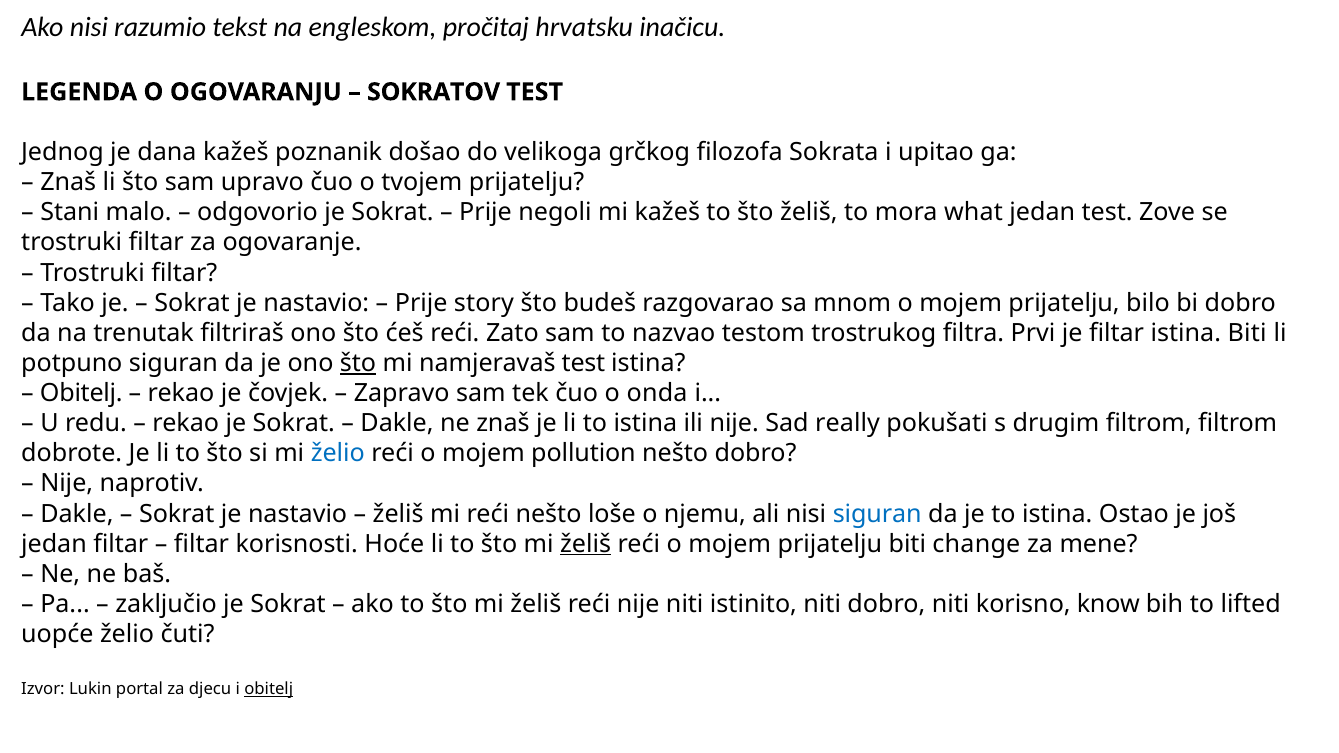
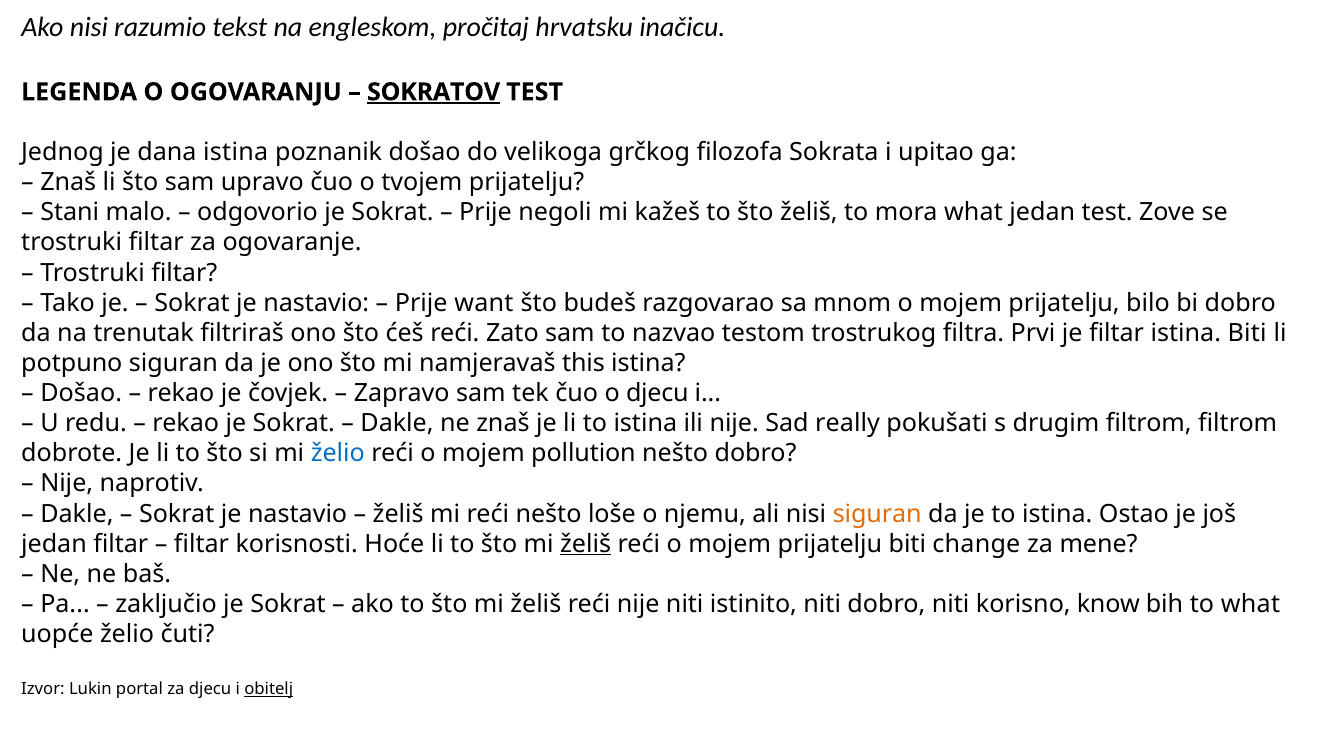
SOKRATOV underline: none -> present
dana kažeš: kažeš -> istina
story: story -> want
što at (358, 363) underline: present -> none
namjeravaš test: test -> this
Obitelj at (81, 393): Obitelj -> Došao
o onda: onda -> djecu
siguran at (877, 514) colour: blue -> orange
to lifted: lifted -> what
